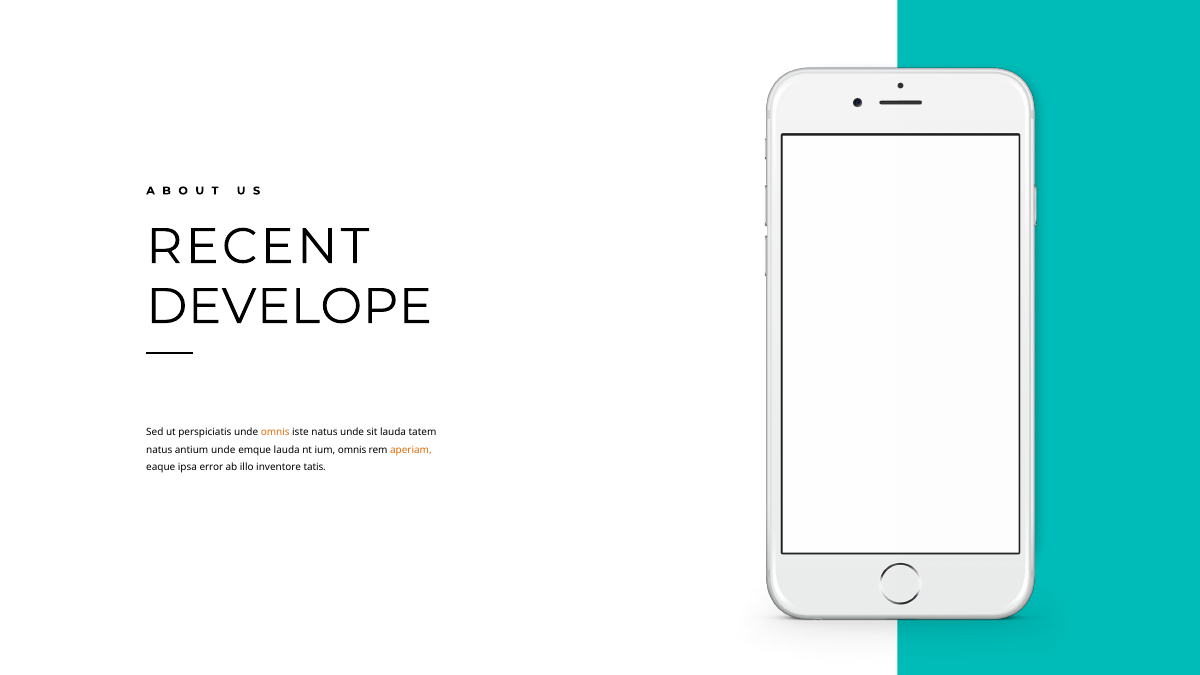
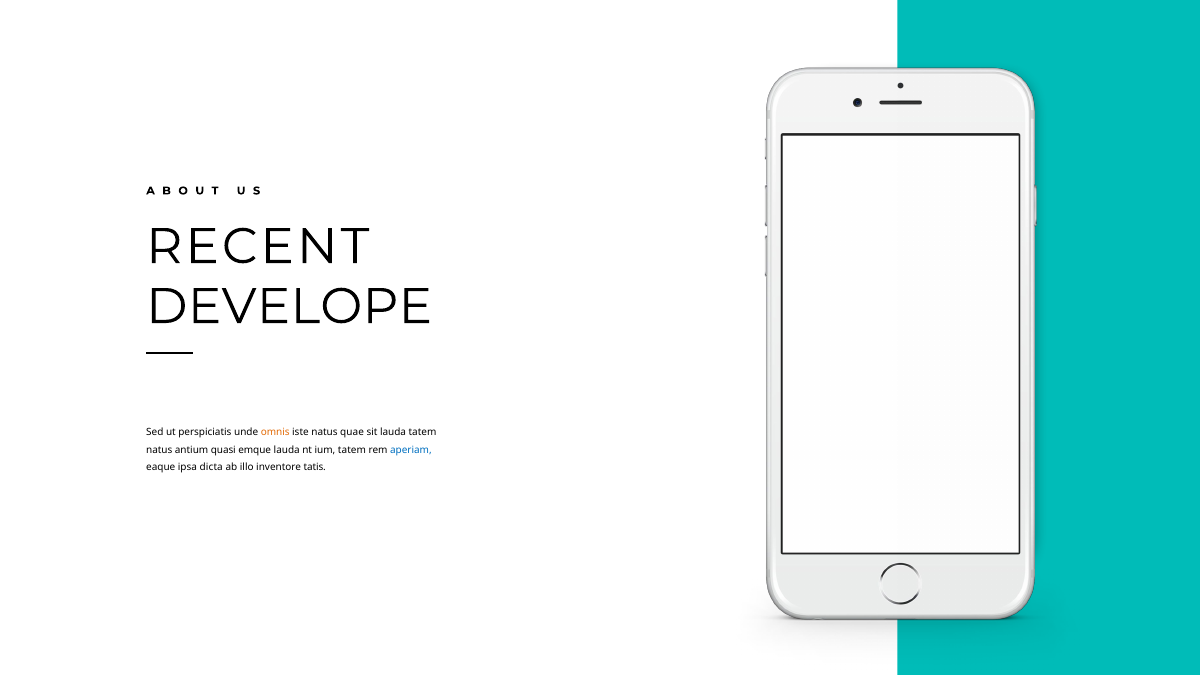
natus unde: unde -> quae
antium unde: unde -> quasi
ium omnis: omnis -> tatem
aperiam colour: orange -> blue
error: error -> dicta
